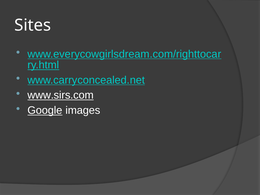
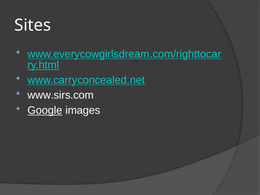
www.sirs.com underline: present -> none
